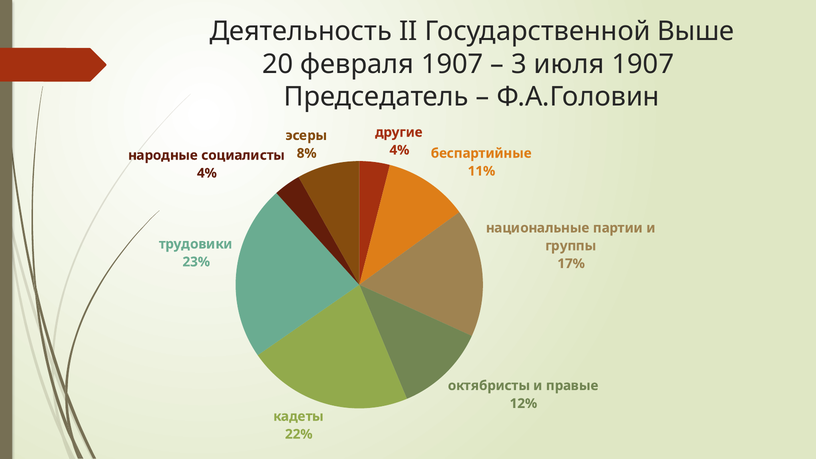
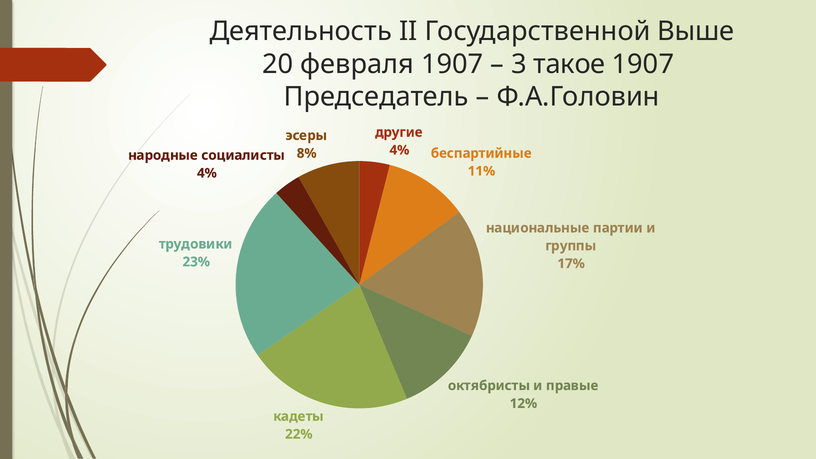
июля: июля -> такое
